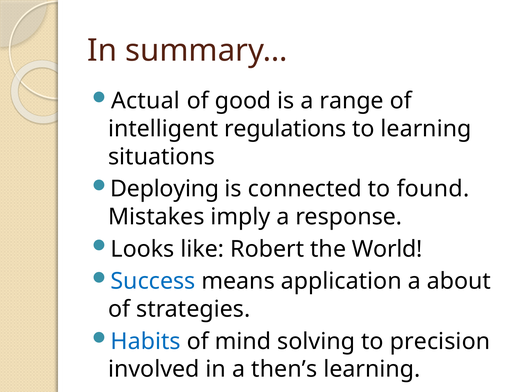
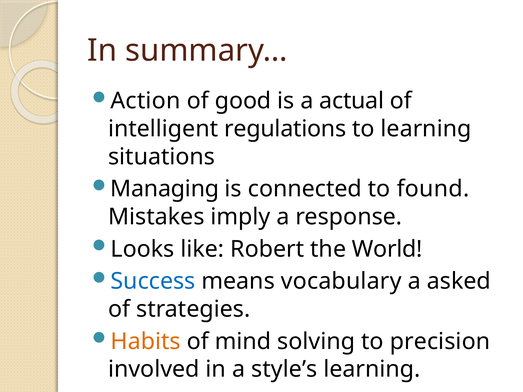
Actual: Actual -> Action
range: range -> actual
Deploying: Deploying -> Managing
application: application -> vocabulary
about: about -> asked
Habits colour: blue -> orange
then’s: then’s -> style’s
